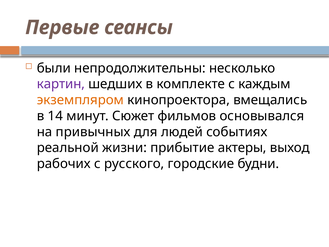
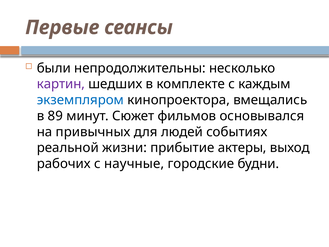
экземпляром colour: orange -> blue
14: 14 -> 89
русского: русского -> научные
